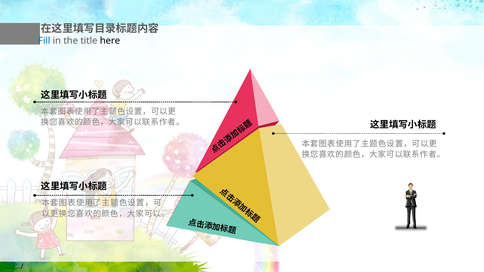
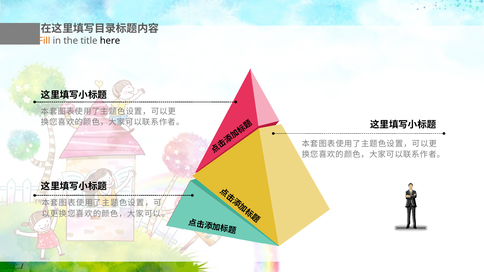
Fill colour: blue -> orange
